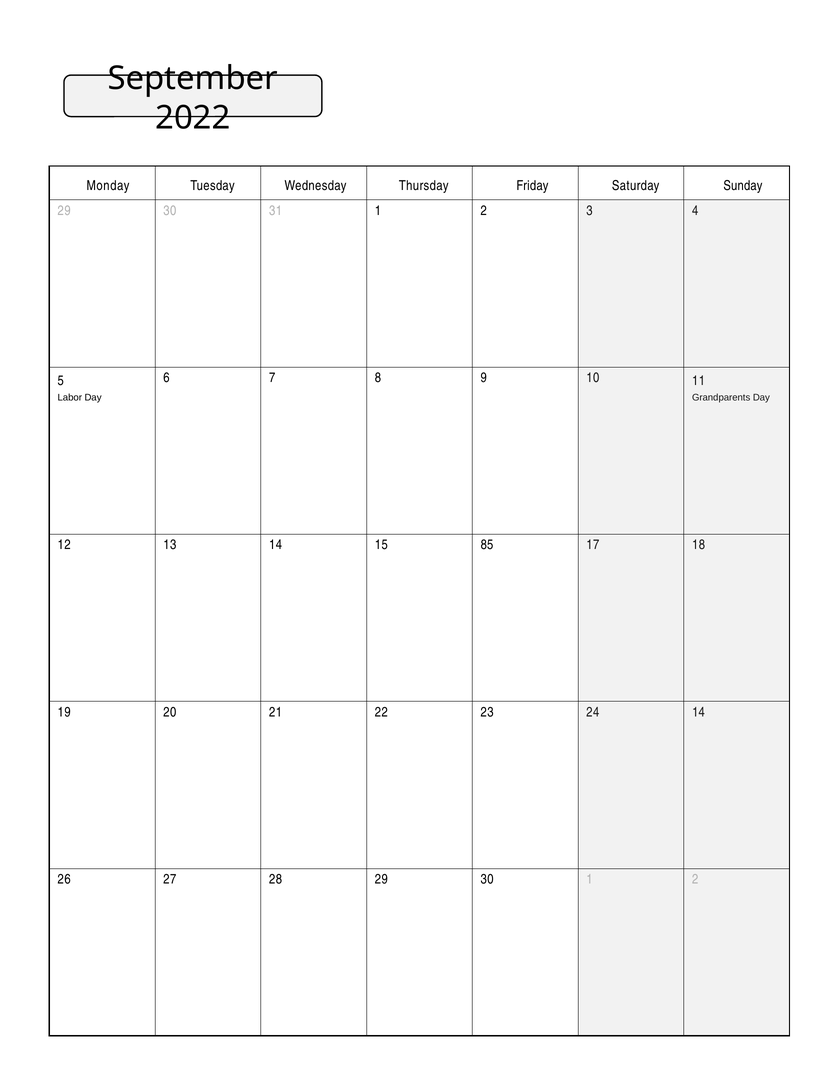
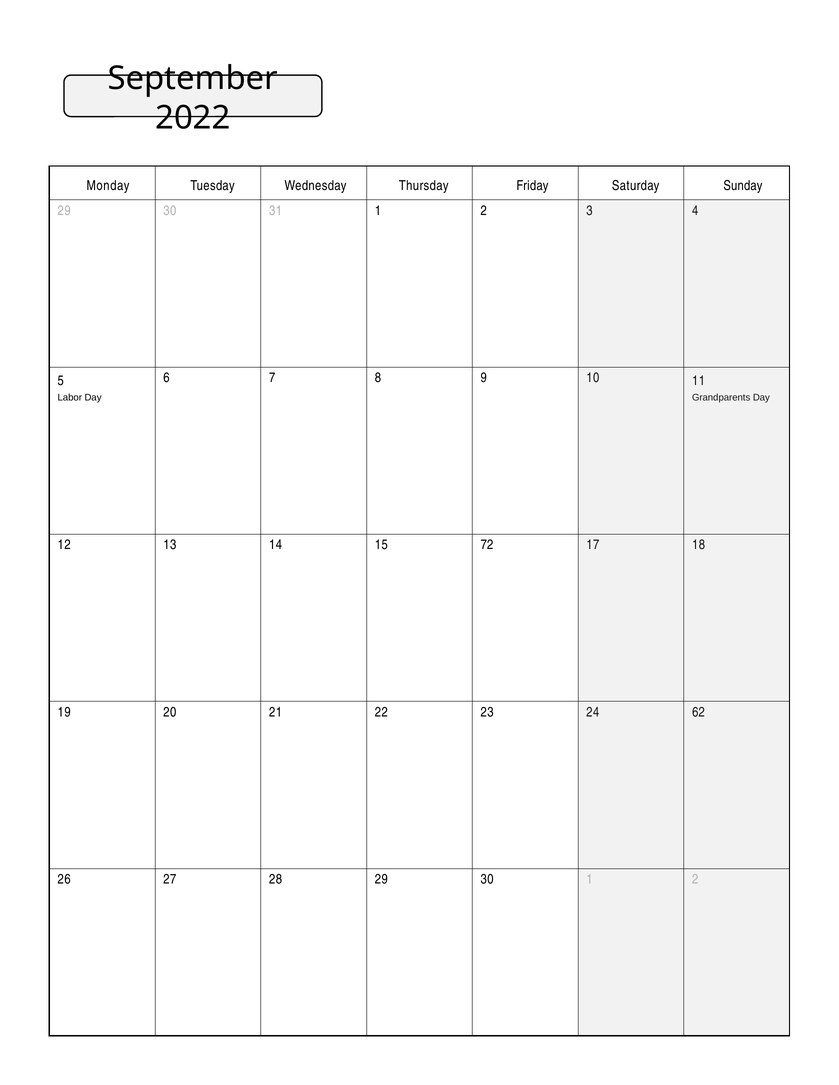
85: 85 -> 72
24 14: 14 -> 62
